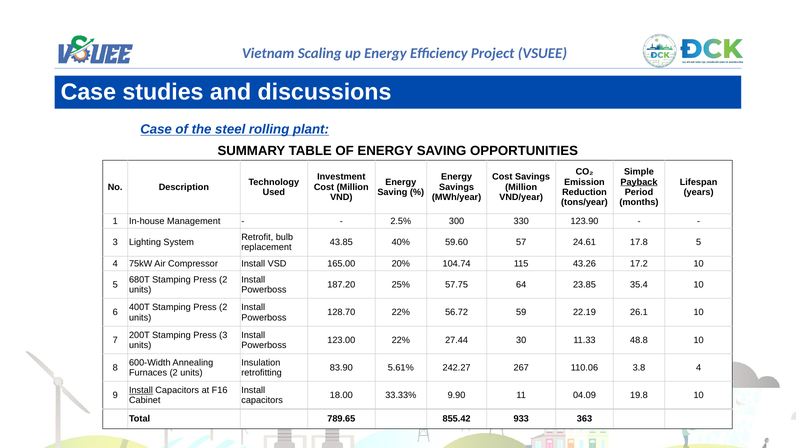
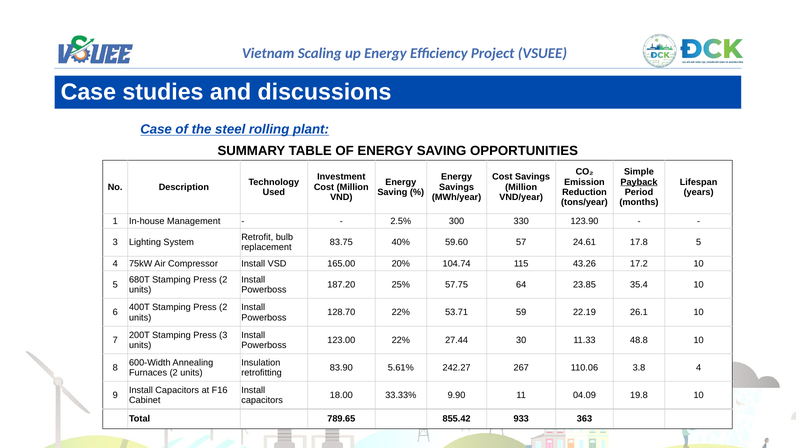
43.85: 43.85 -> 83.75
56.72: 56.72 -> 53.71
Install at (141, 390) underline: present -> none
